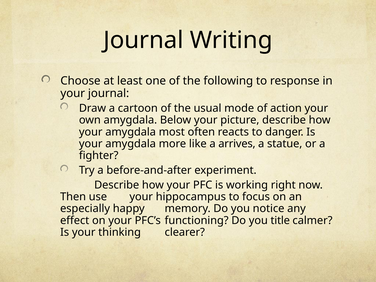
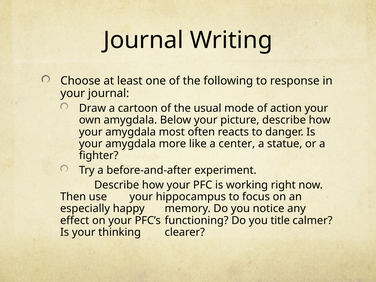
arrives: arrives -> center
